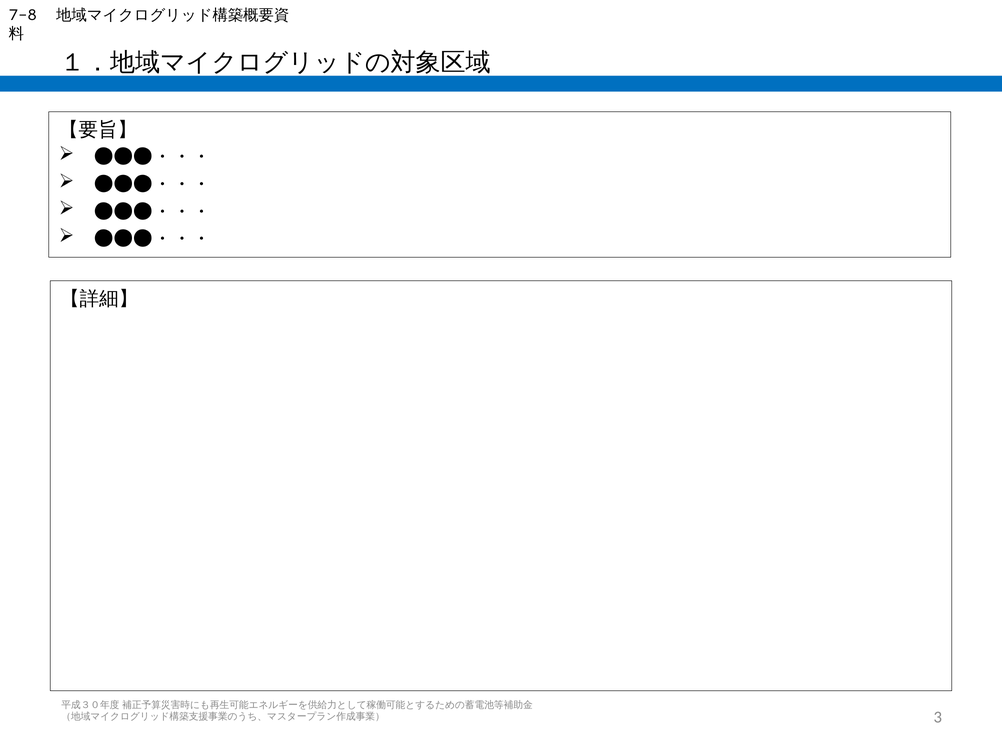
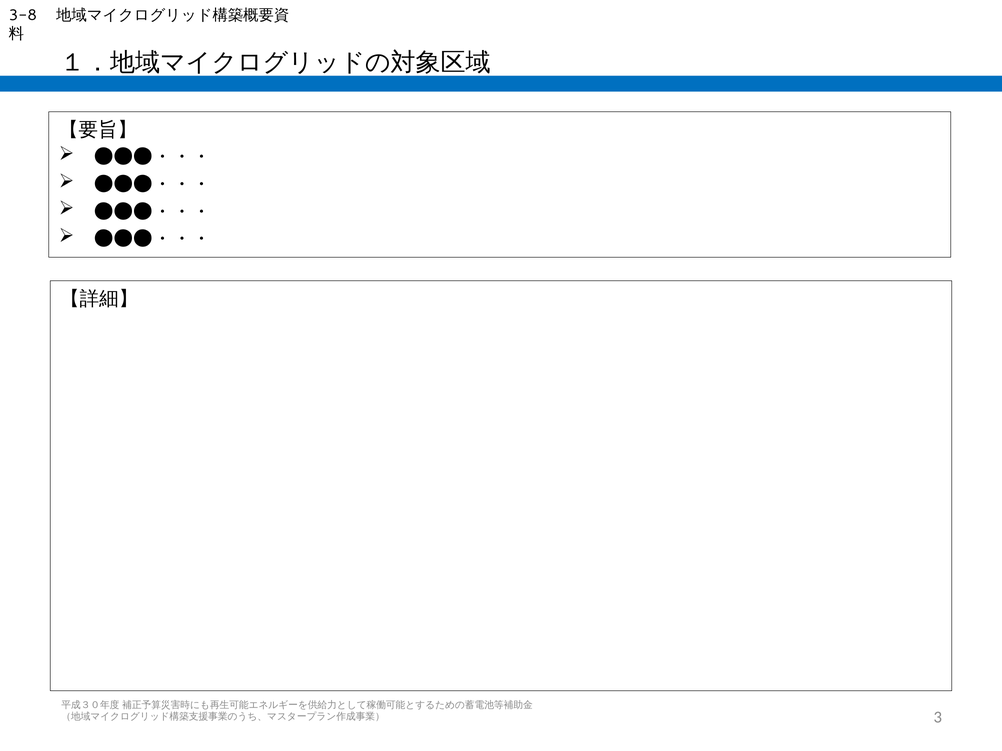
7-8: 7-8 -> 3-8
